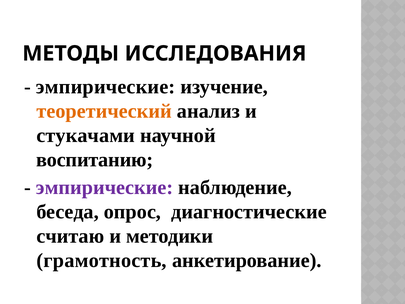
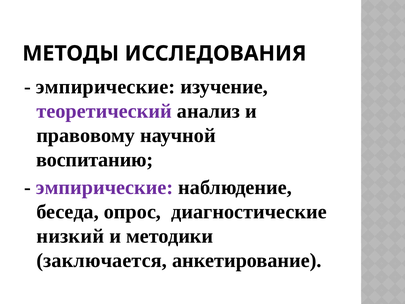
теоретический colour: orange -> purple
стукачами: стукачами -> правовому
считаю: считаю -> низкий
грамотность: грамотность -> заключается
